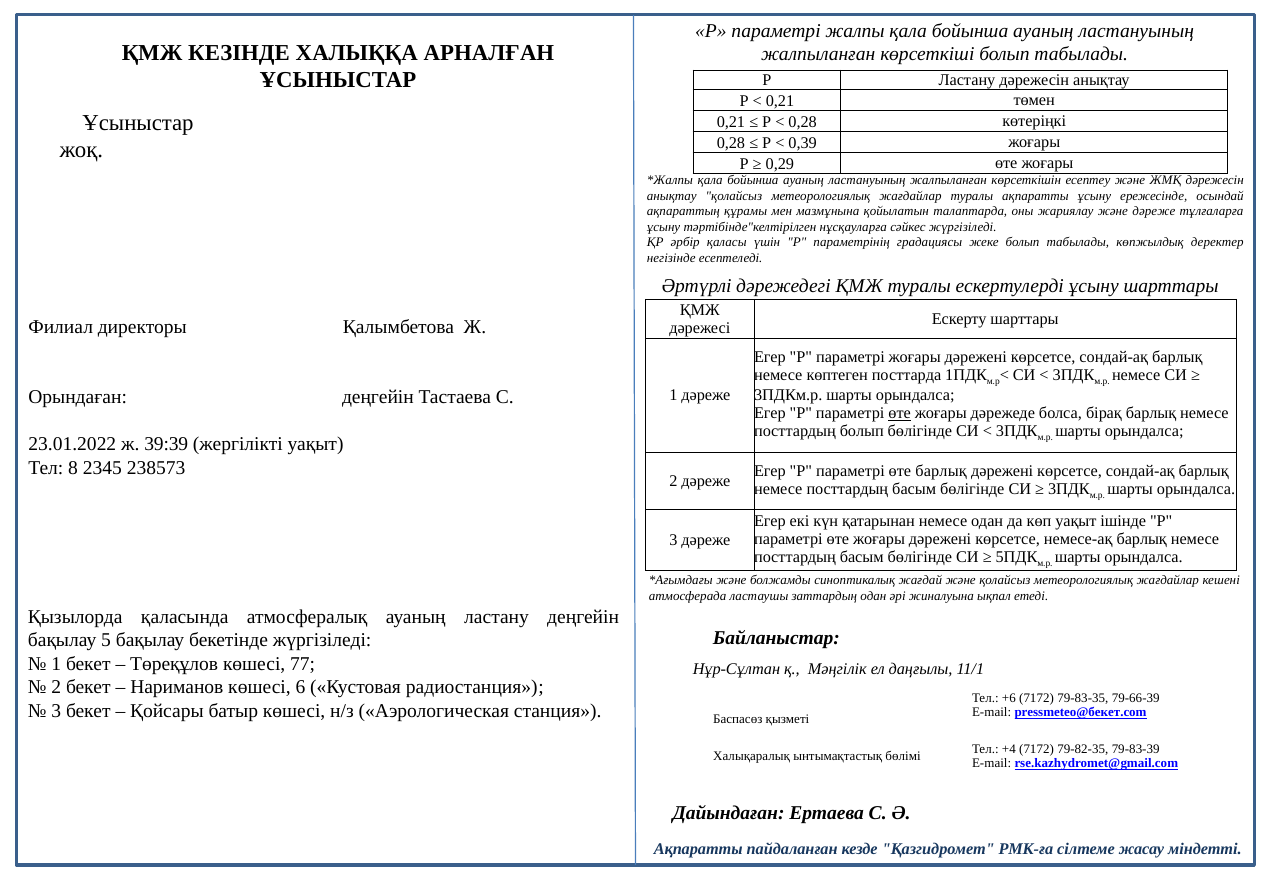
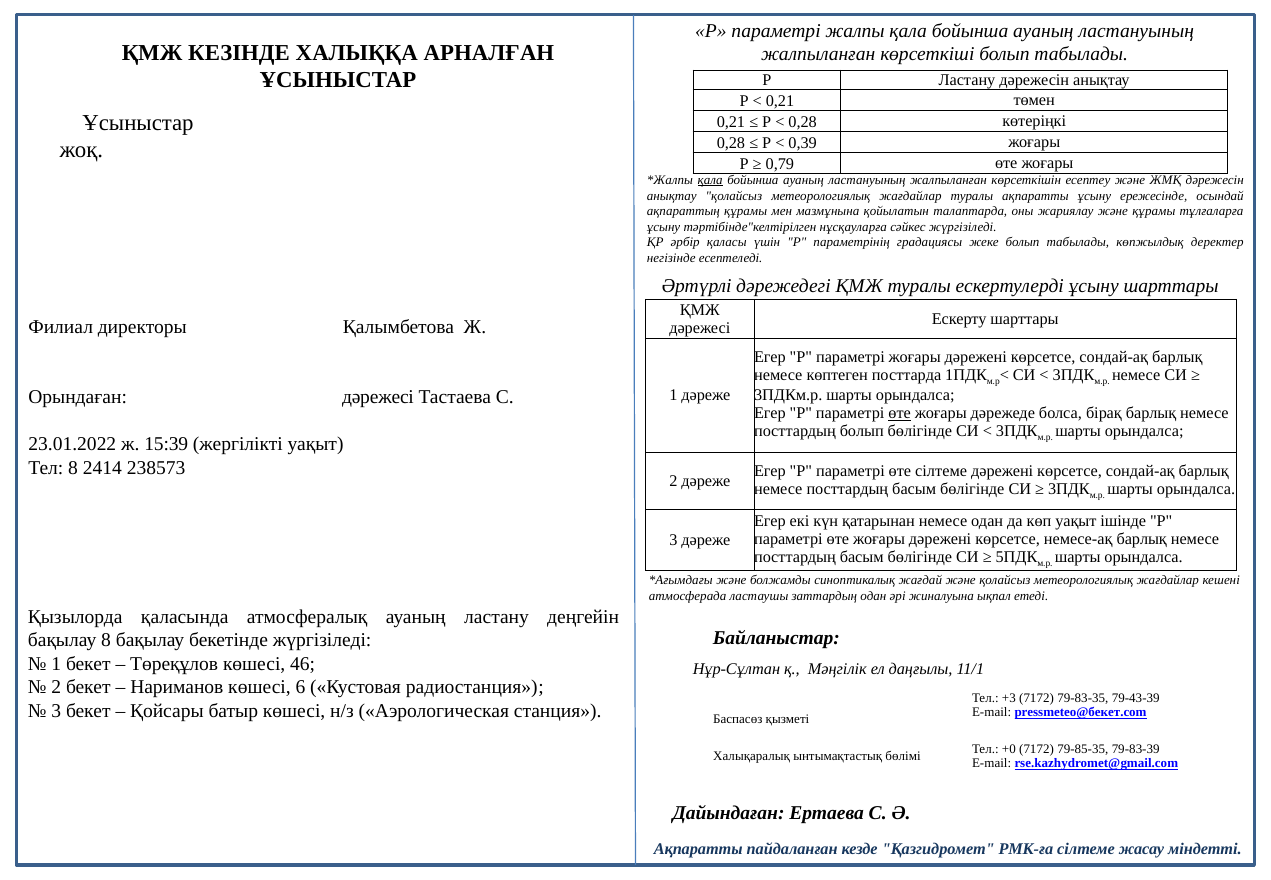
0,29: 0,29 -> 0,79
қала at (710, 180) underline: none -> present
және дәреже: дәреже -> құрамы
Орындаған деңгейін: деңгейін -> дәрежесі
39:39: 39:39 -> 15:39
2345: 2345 -> 2414
өте барлық: барлық -> сілтеме
бақылау 5: 5 -> 8
77: 77 -> 46
+6: +6 -> +3
79-66-39: 79-66-39 -> 79-43-39
+4: +4 -> +0
79-82-35: 79-82-35 -> 79-85-35
